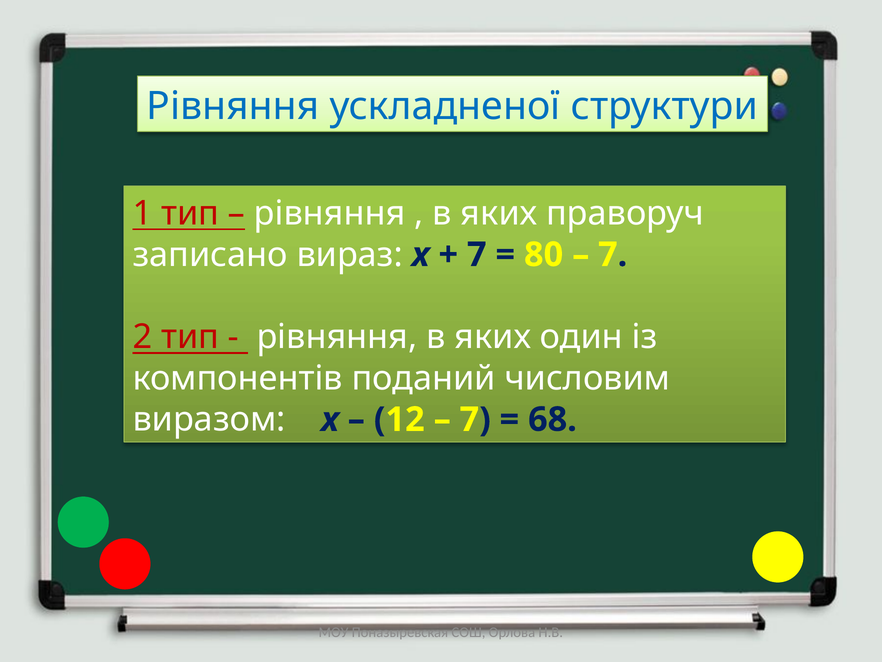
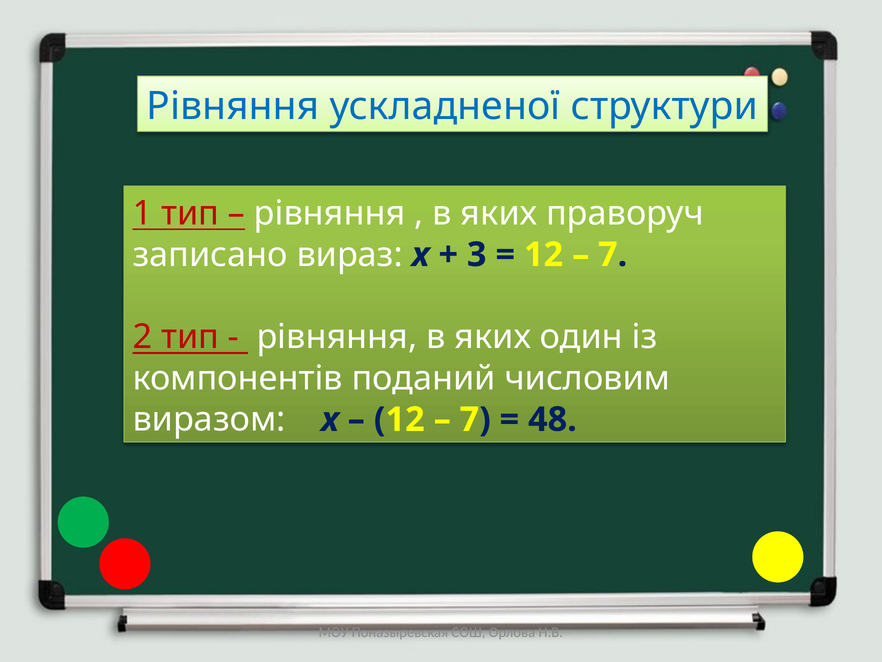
7 at (477, 255): 7 -> 3
80 at (544, 255): 80 -> 12
68: 68 -> 48
